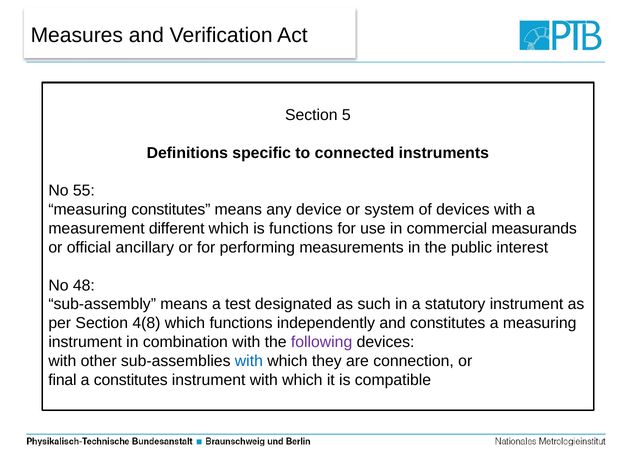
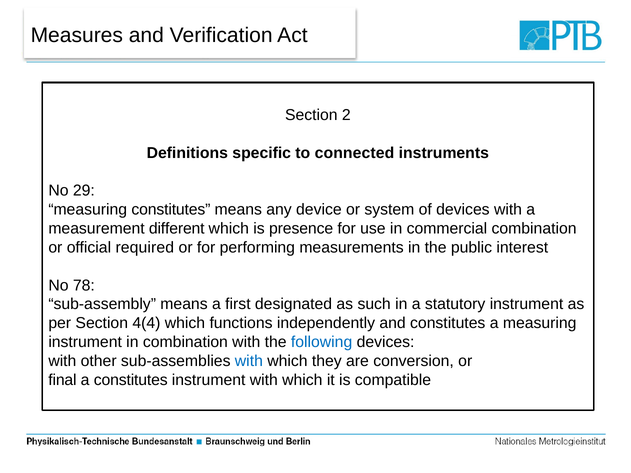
5: 5 -> 2
55: 55 -> 29
is functions: functions -> presence
commercial measurands: measurands -> combination
ancillary: ancillary -> required
48: 48 -> 78
test: test -> first
4(8: 4(8 -> 4(4
following colour: purple -> blue
connection: connection -> conversion
